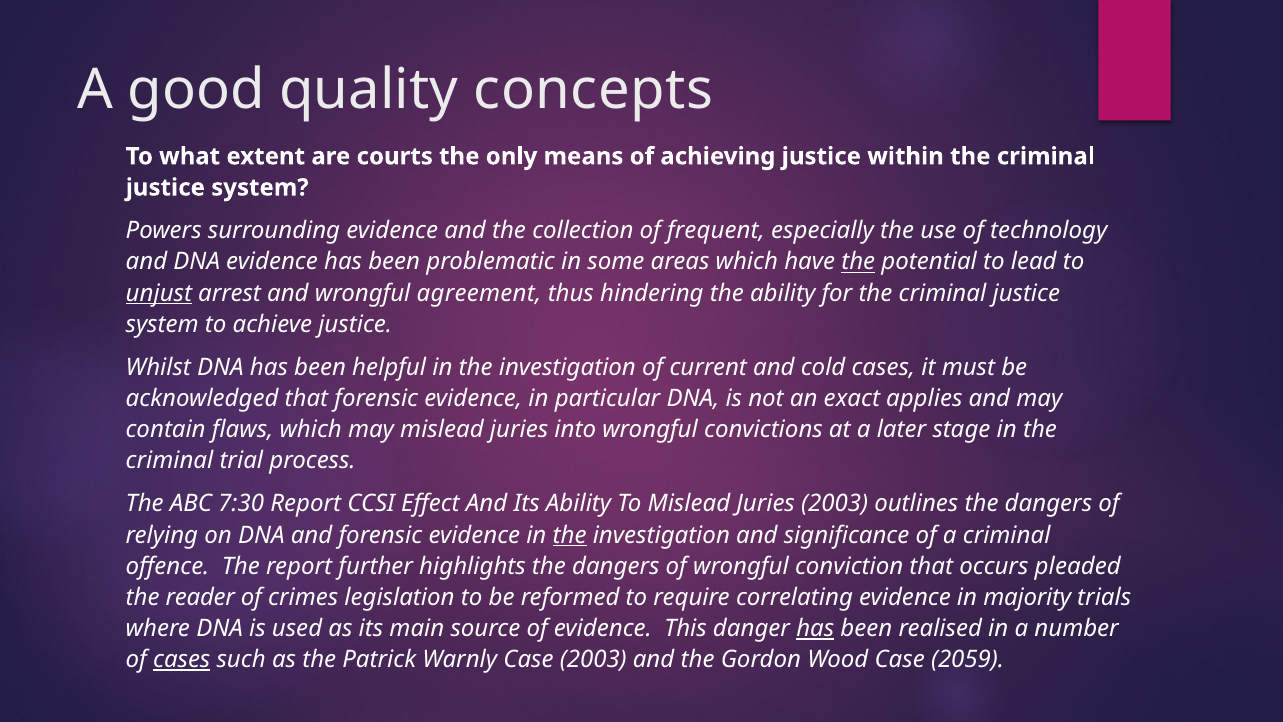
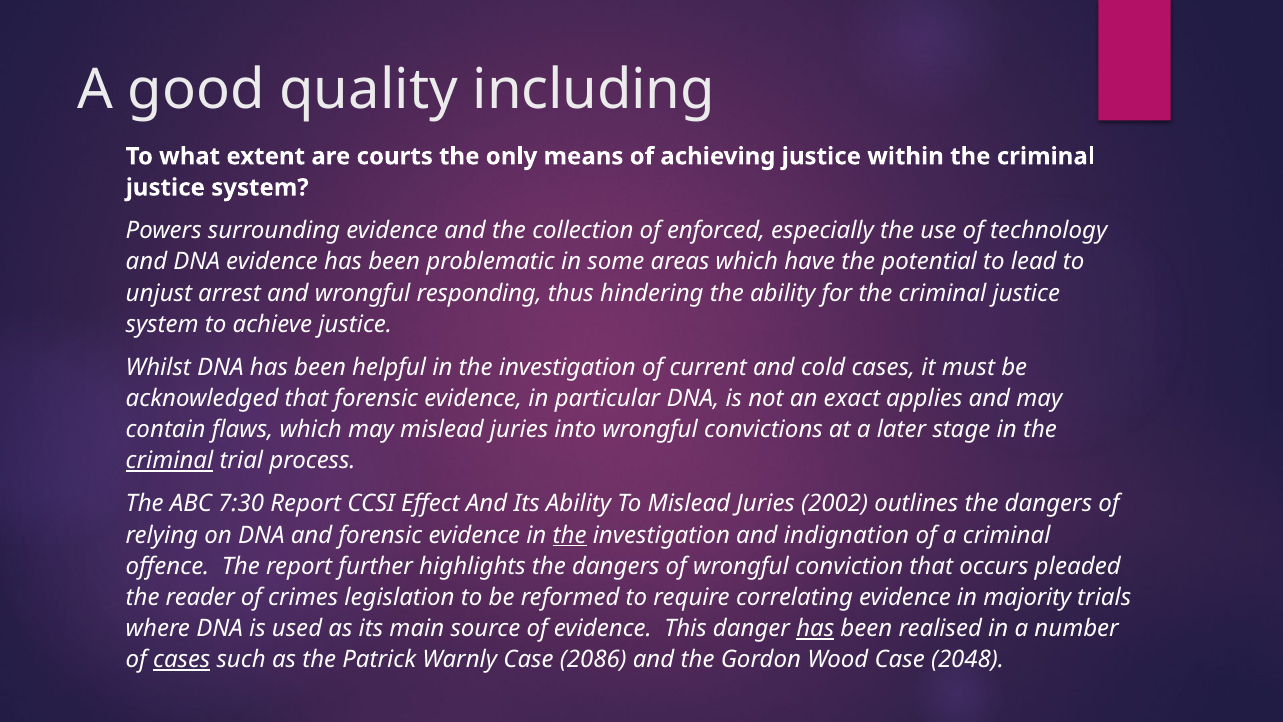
concepts: concepts -> including
frequent: frequent -> enforced
the at (858, 262) underline: present -> none
unjust underline: present -> none
agreement: agreement -> responding
criminal at (170, 461) underline: none -> present
Juries 2003: 2003 -> 2002
significance: significance -> indignation
Case 2003: 2003 -> 2086
2059: 2059 -> 2048
